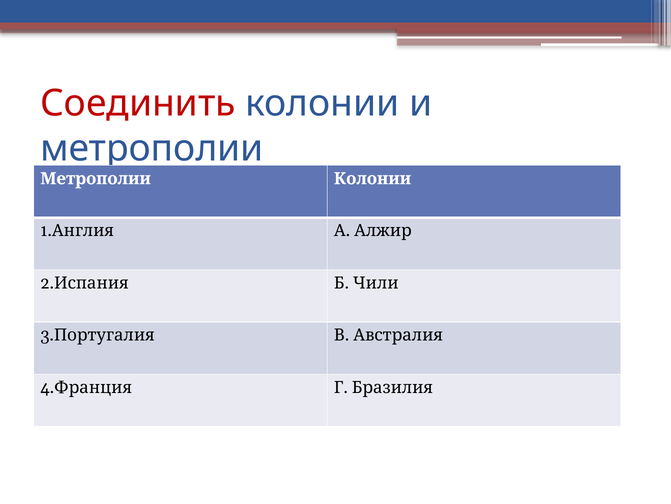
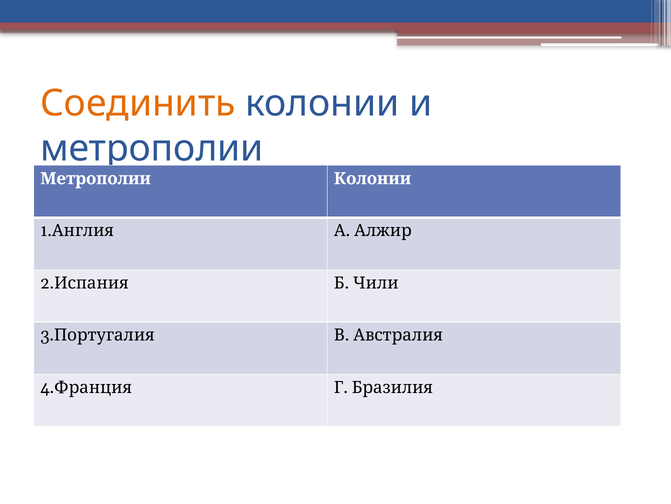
Соединить colour: red -> orange
